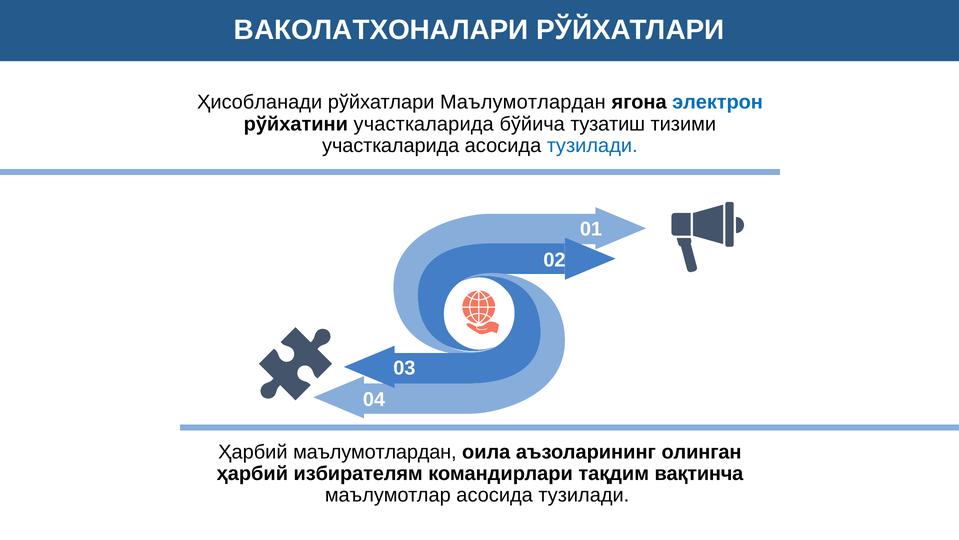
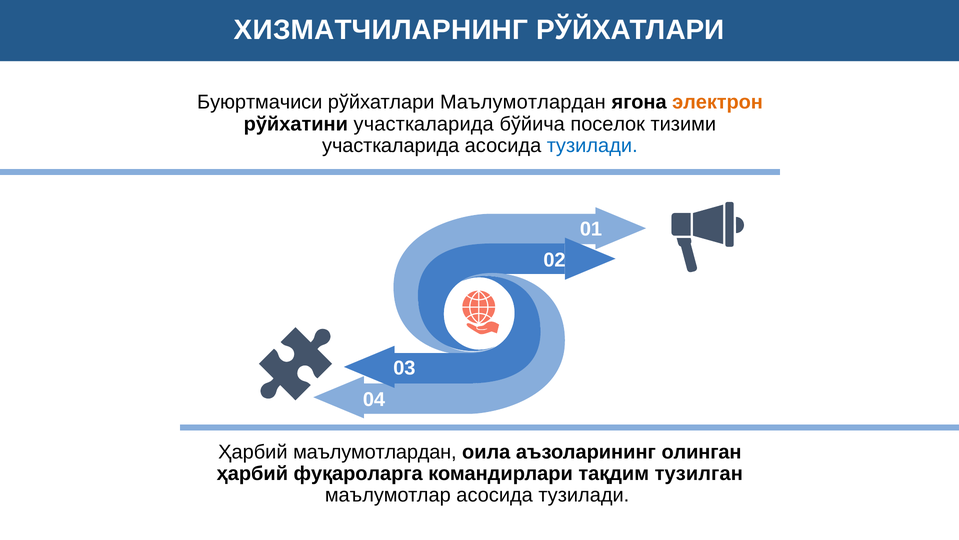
ВАКОЛАТХОНАЛАРИ: ВАКОЛАТХОНАЛАРИ -> ХИЗМАТЧИЛАРНИНГ
Ҳисобланади: Ҳисобланади -> Буюртмачиси
электрон colour: blue -> orange
тузатиш: тузатиш -> поселок
избирателям: избирателям -> фуқароларга
вақтинча: вақтинча -> тузилган
